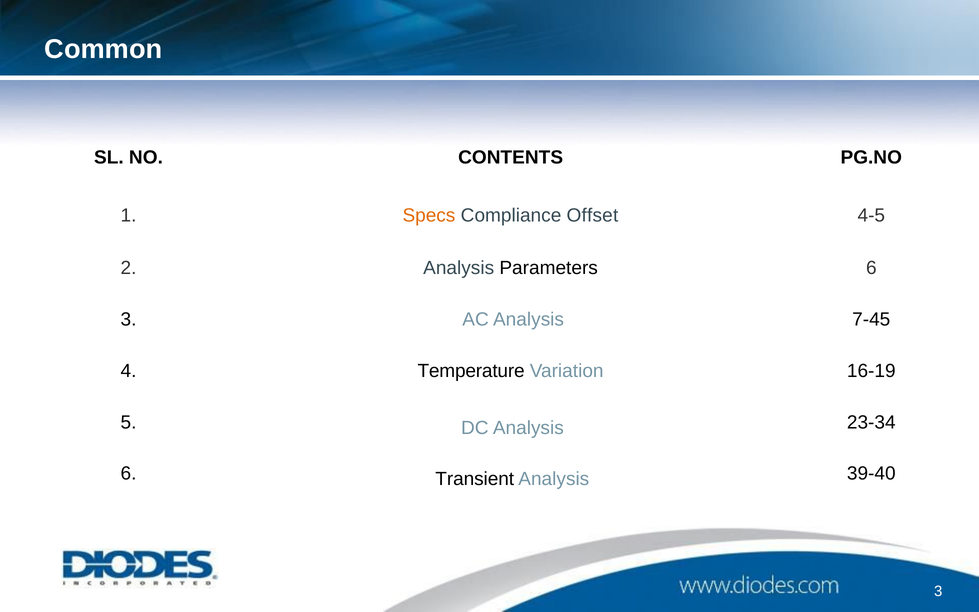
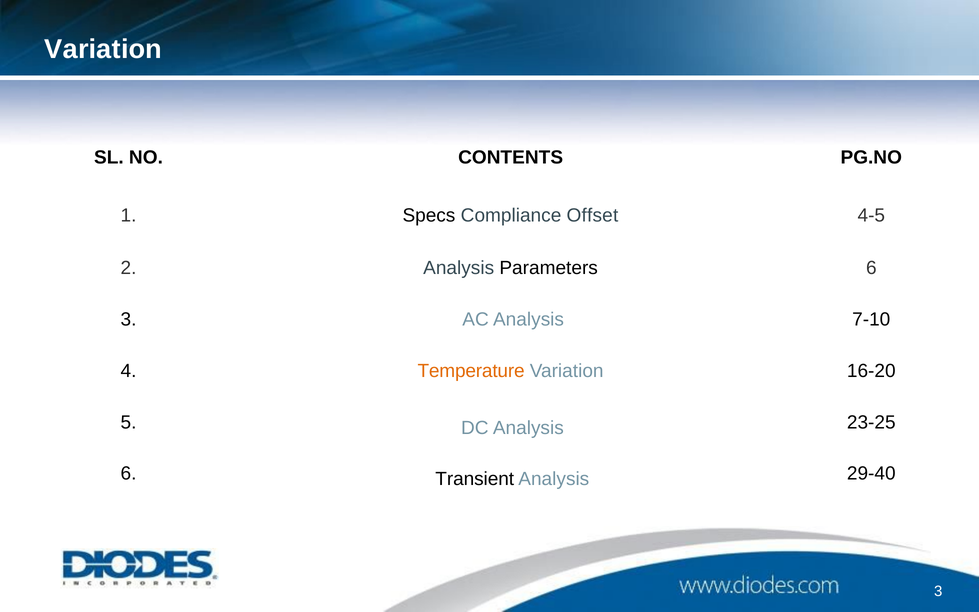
Common at (103, 49): Common -> Variation
Specs colour: orange -> black
7-45: 7-45 -> 7-10
Temperature colour: black -> orange
16-19: 16-19 -> 16-20
23-34: 23-34 -> 23-25
39-40: 39-40 -> 29-40
